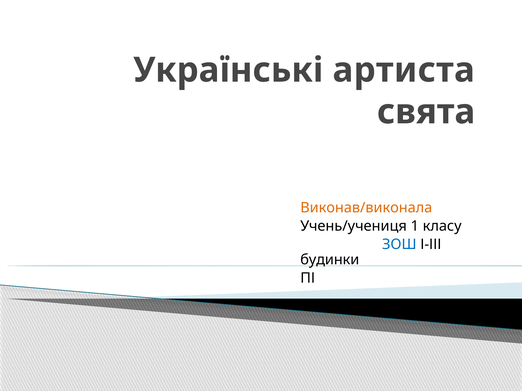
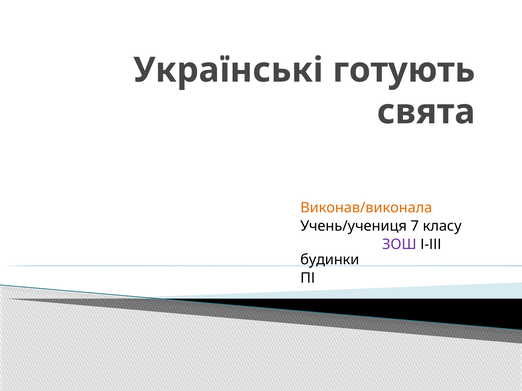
артиста: артиста -> готують
1: 1 -> 7
ЗОШ colour: blue -> purple
